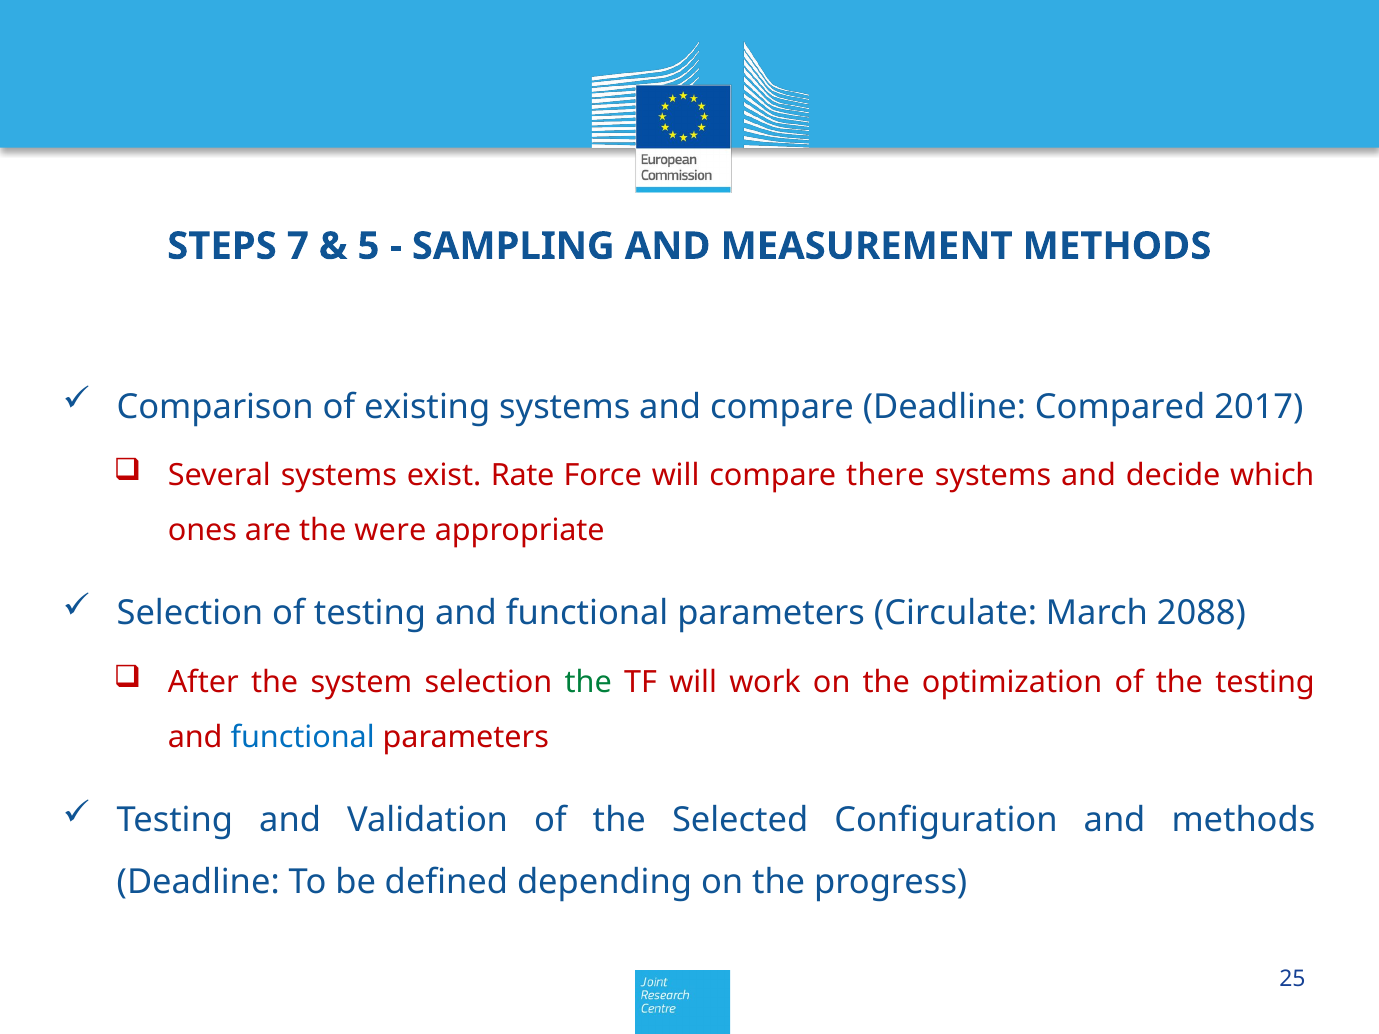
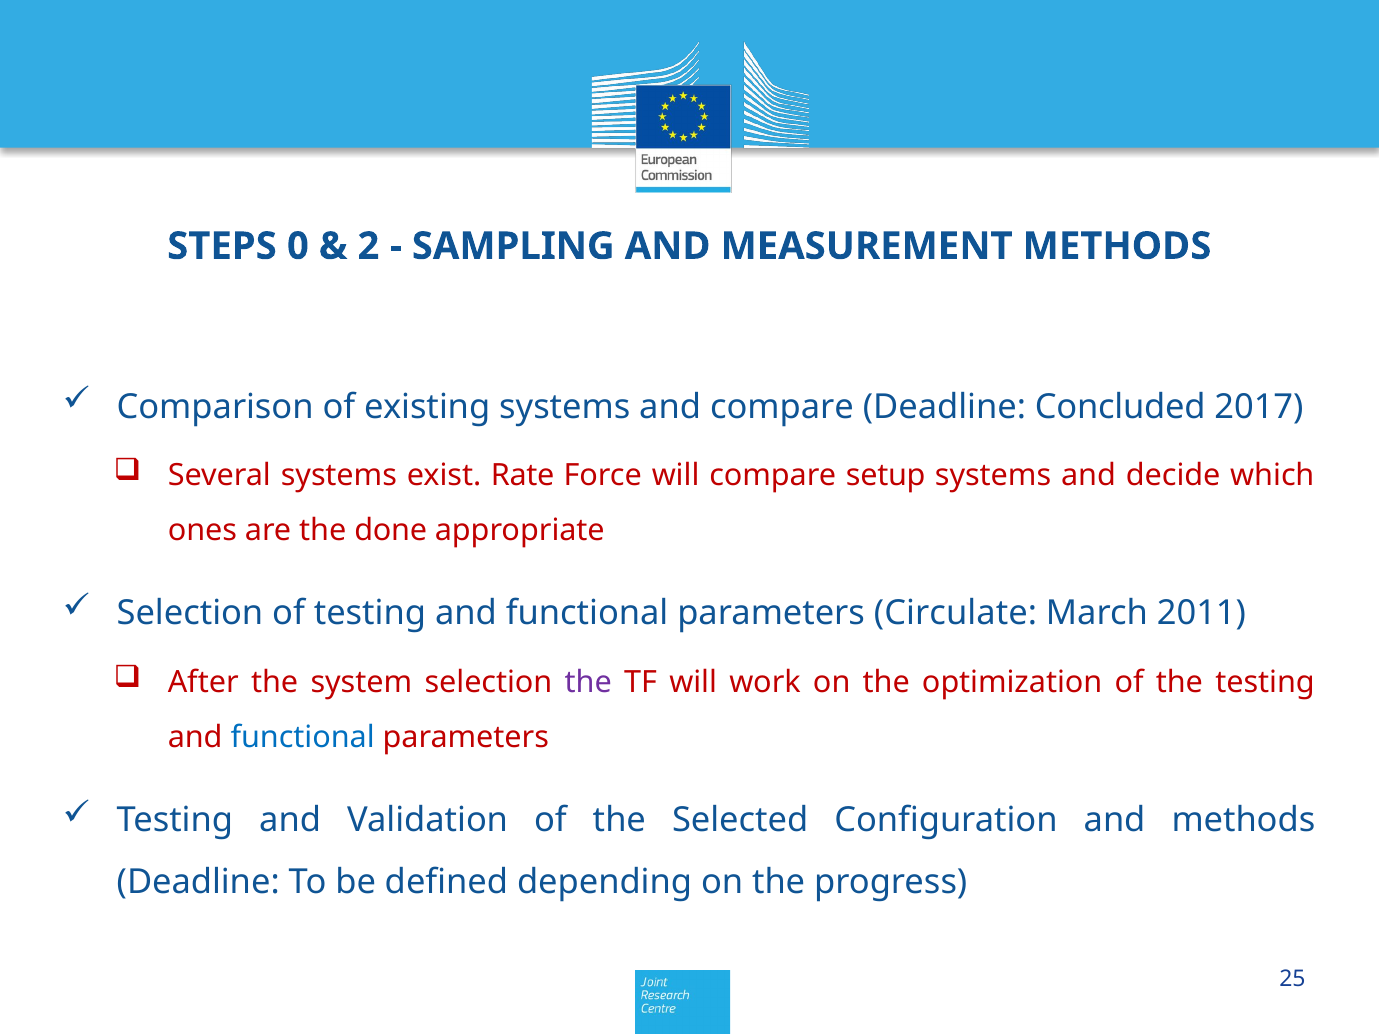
7: 7 -> 0
5: 5 -> 2
Compared: Compared -> Concluded
there: there -> setup
were: were -> done
2088: 2088 -> 2011
the at (588, 682) colour: green -> purple
